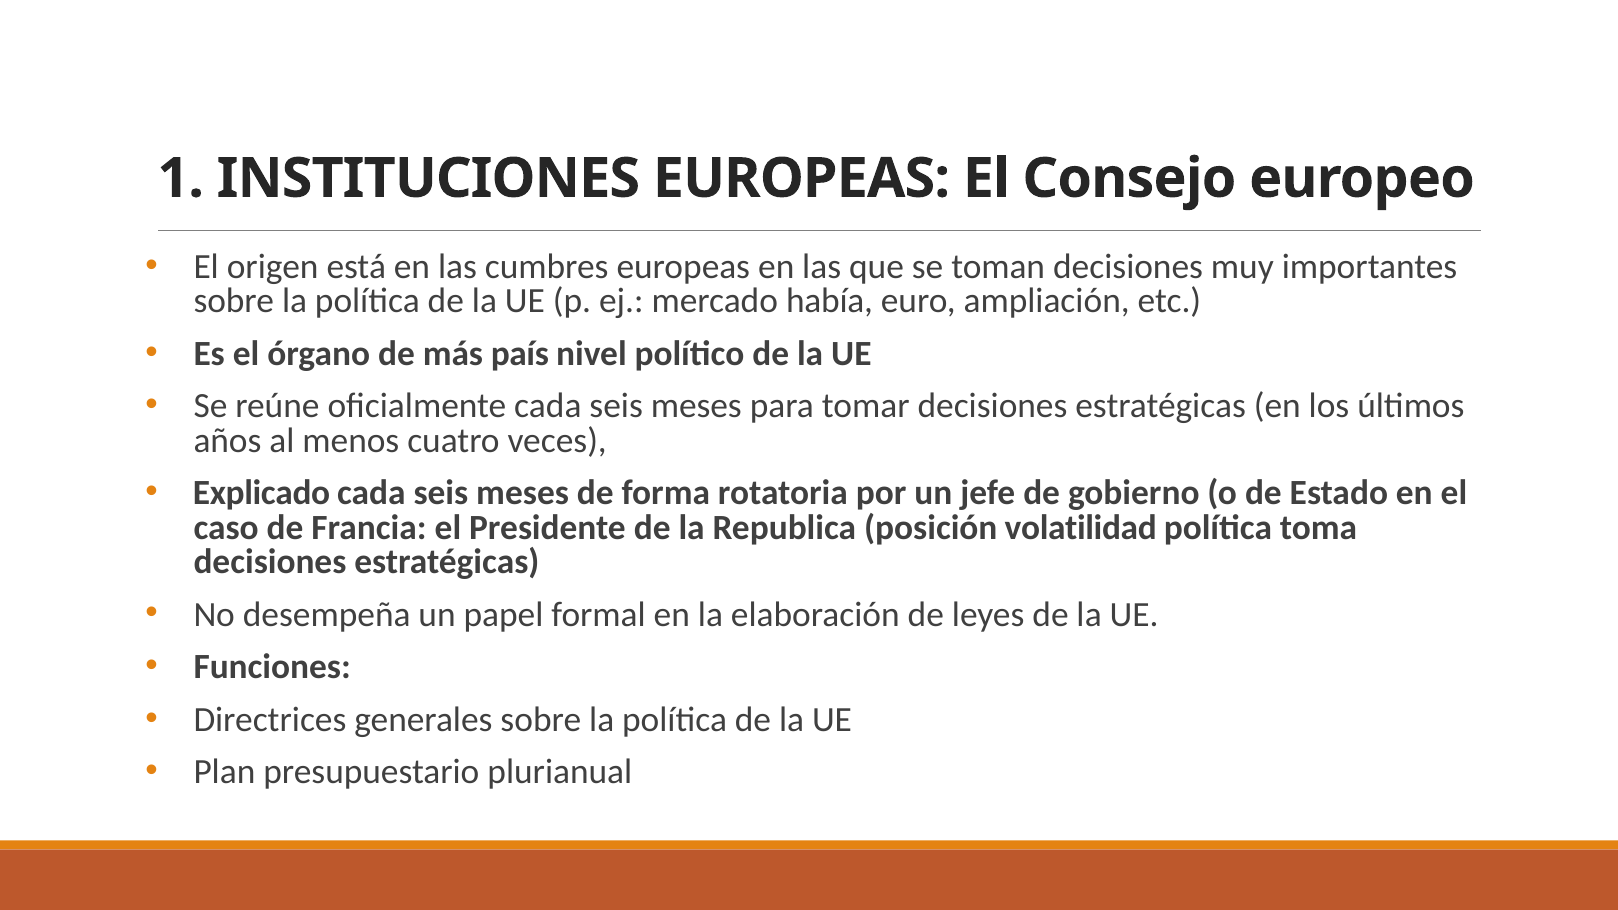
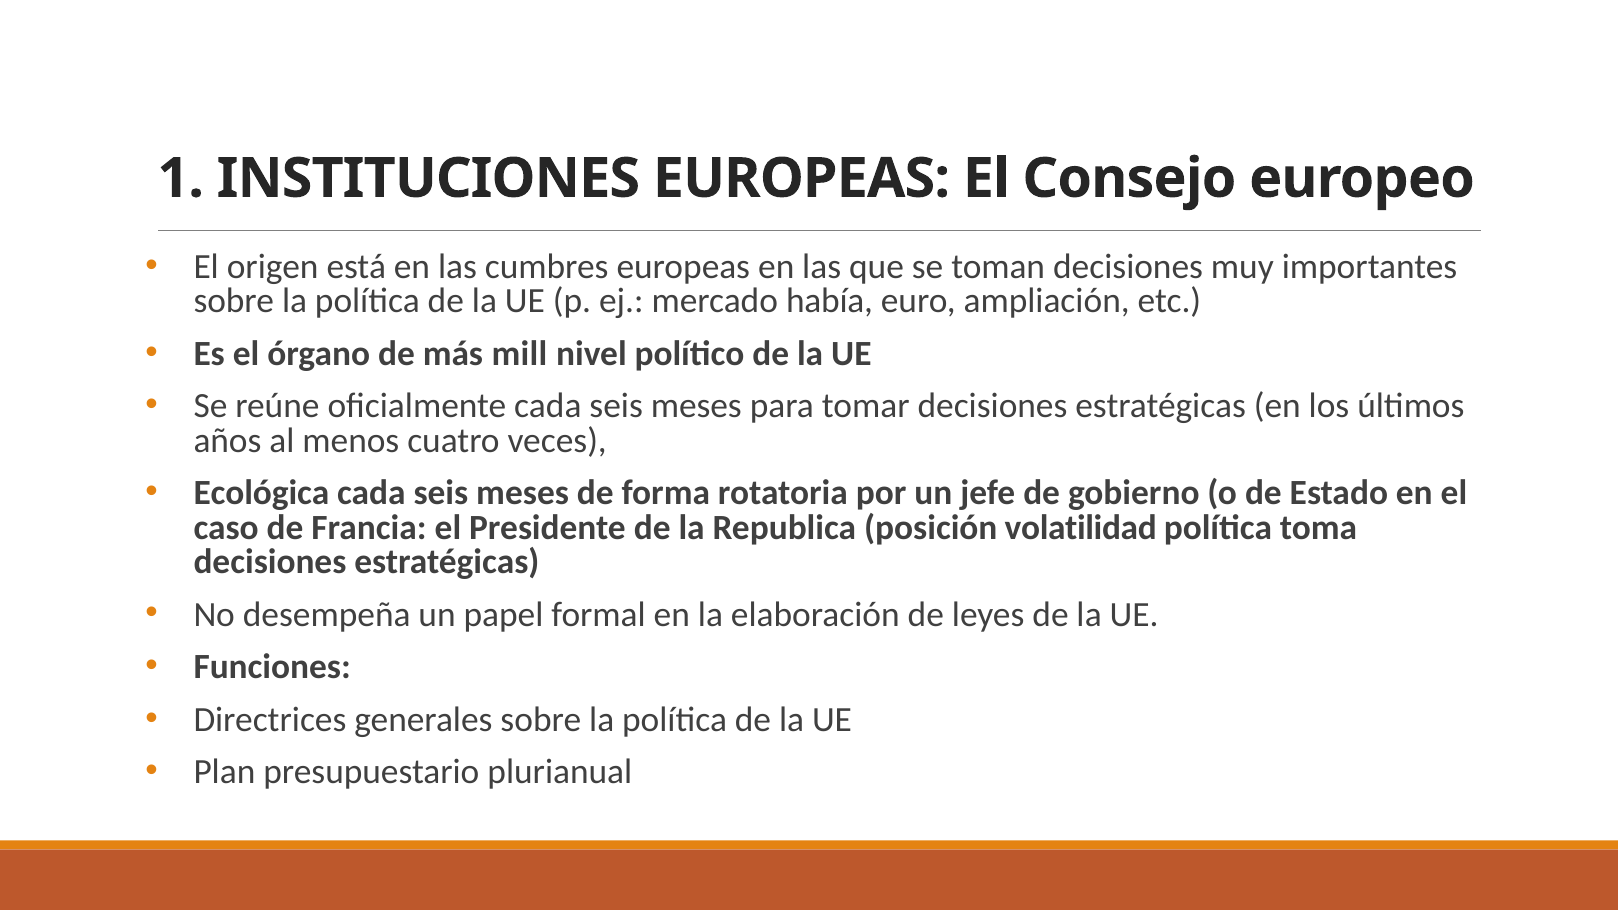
país: país -> mill
Explicado: Explicado -> Ecológica
